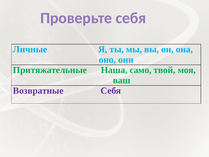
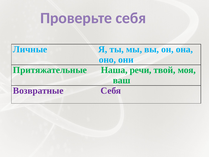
само: само -> речи
